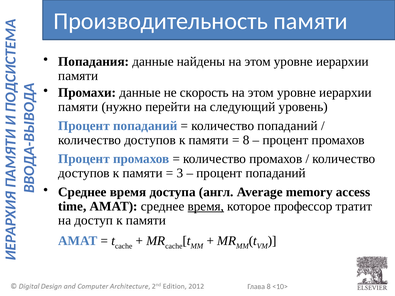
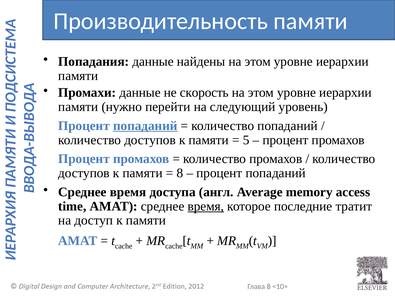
попаданий at (145, 126) underline: none -> present
8 at (246, 140): 8 -> 5
3 at (180, 173): 3 -> 8
профессор: профессор -> последние
